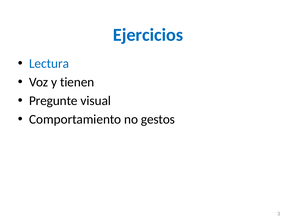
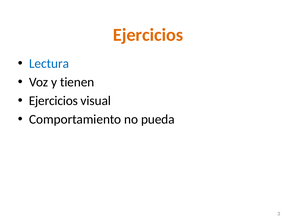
Ejercicios at (148, 35) colour: blue -> orange
Pregunte at (53, 101): Pregunte -> Ejercicios
gestos: gestos -> pueda
